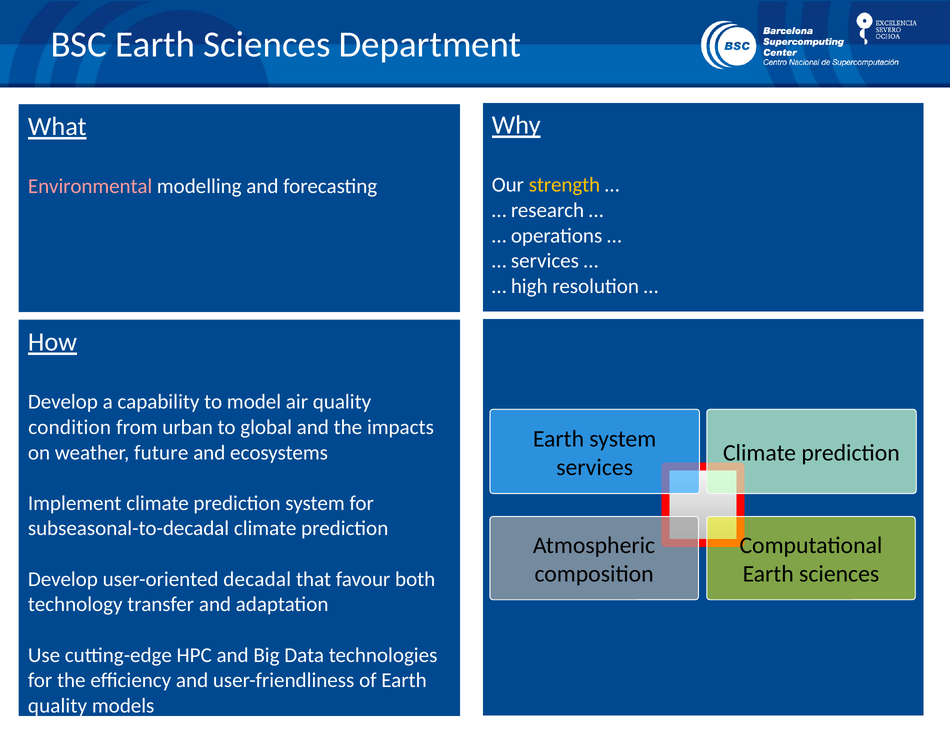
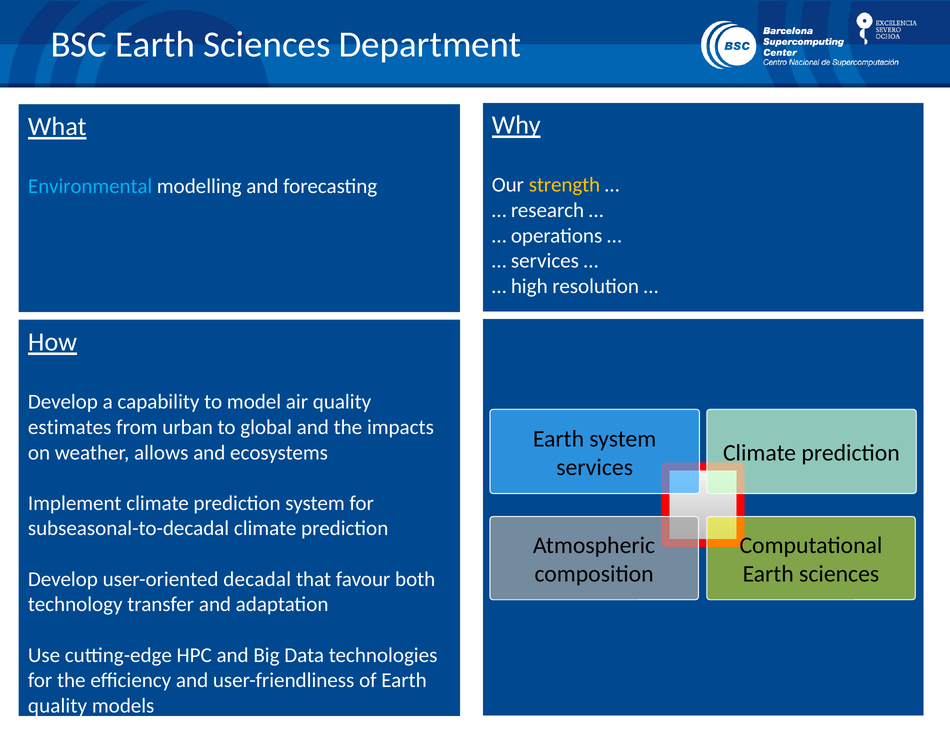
Environmental colour: pink -> light blue
condition: condition -> estimates
future: future -> allows
